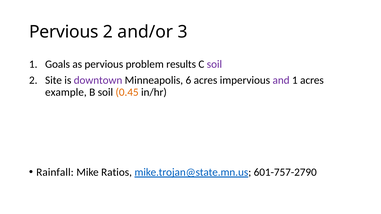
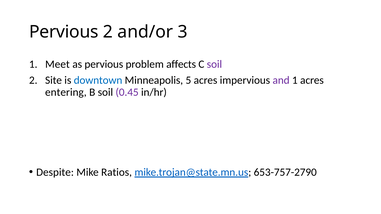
Goals: Goals -> Meet
results: results -> affects
downtown colour: purple -> blue
6: 6 -> 5
example: example -> entering
0.45 colour: orange -> purple
Rainfall: Rainfall -> Despite
601-757-2790: 601-757-2790 -> 653-757-2790
